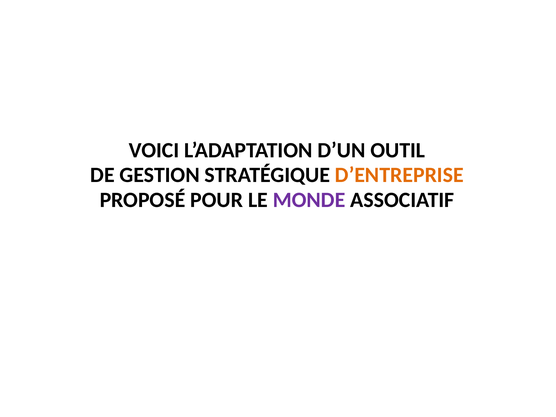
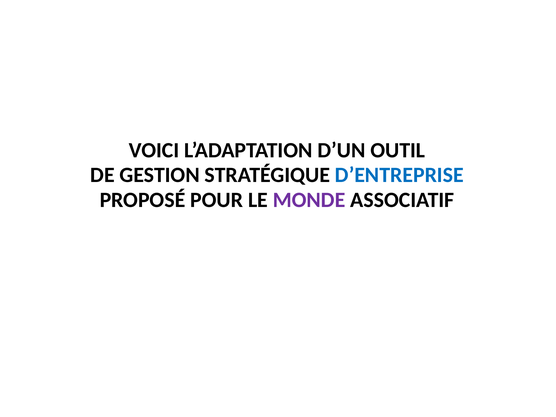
D’ENTREPRISE colour: orange -> blue
